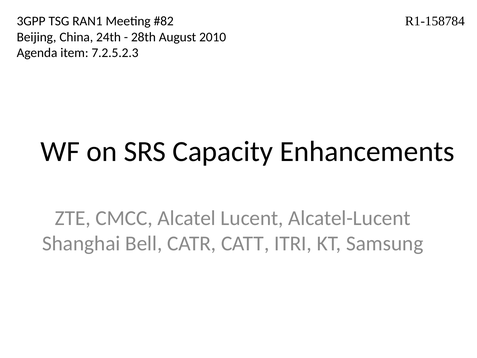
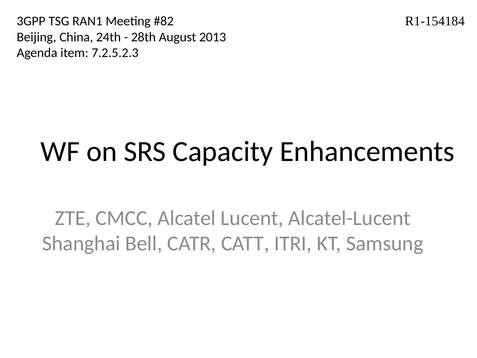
R1-158784: R1-158784 -> R1-154184
2010: 2010 -> 2013
